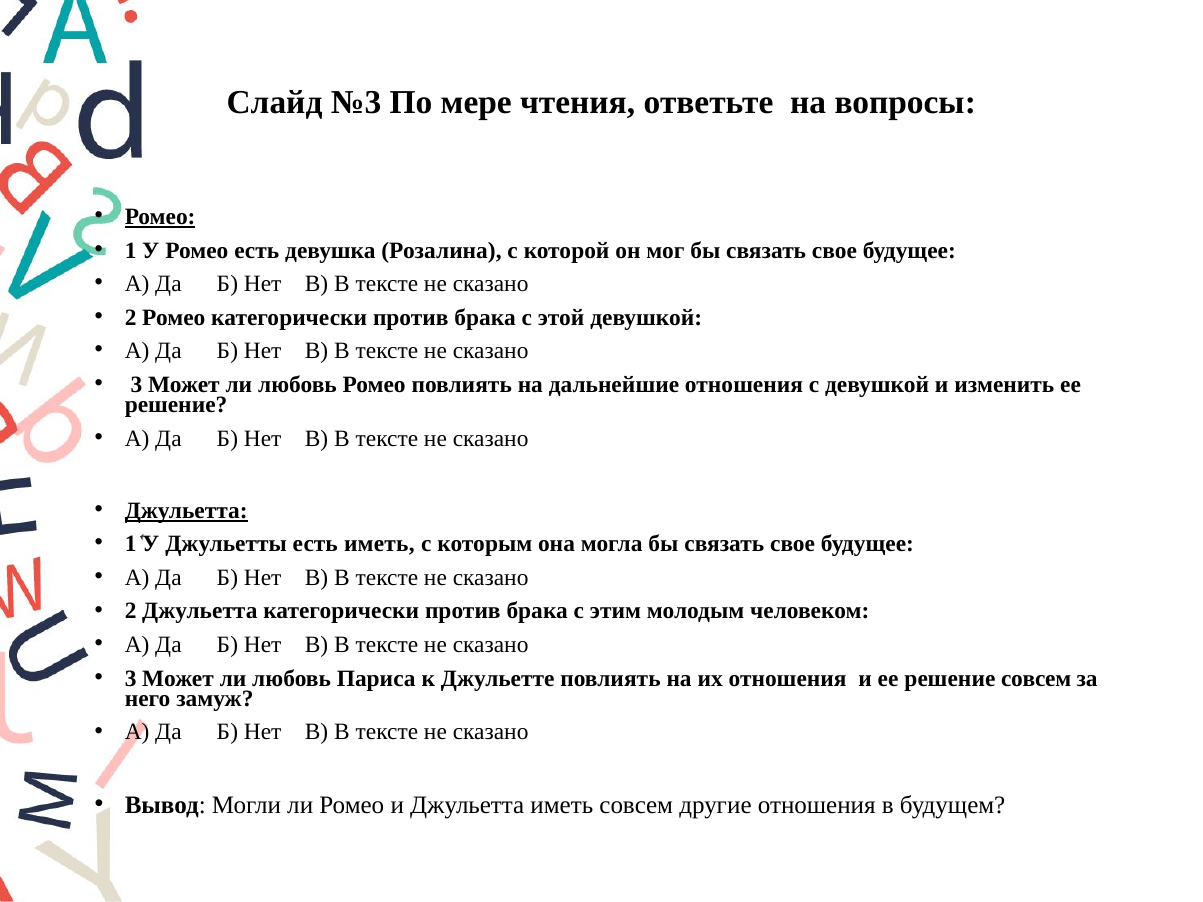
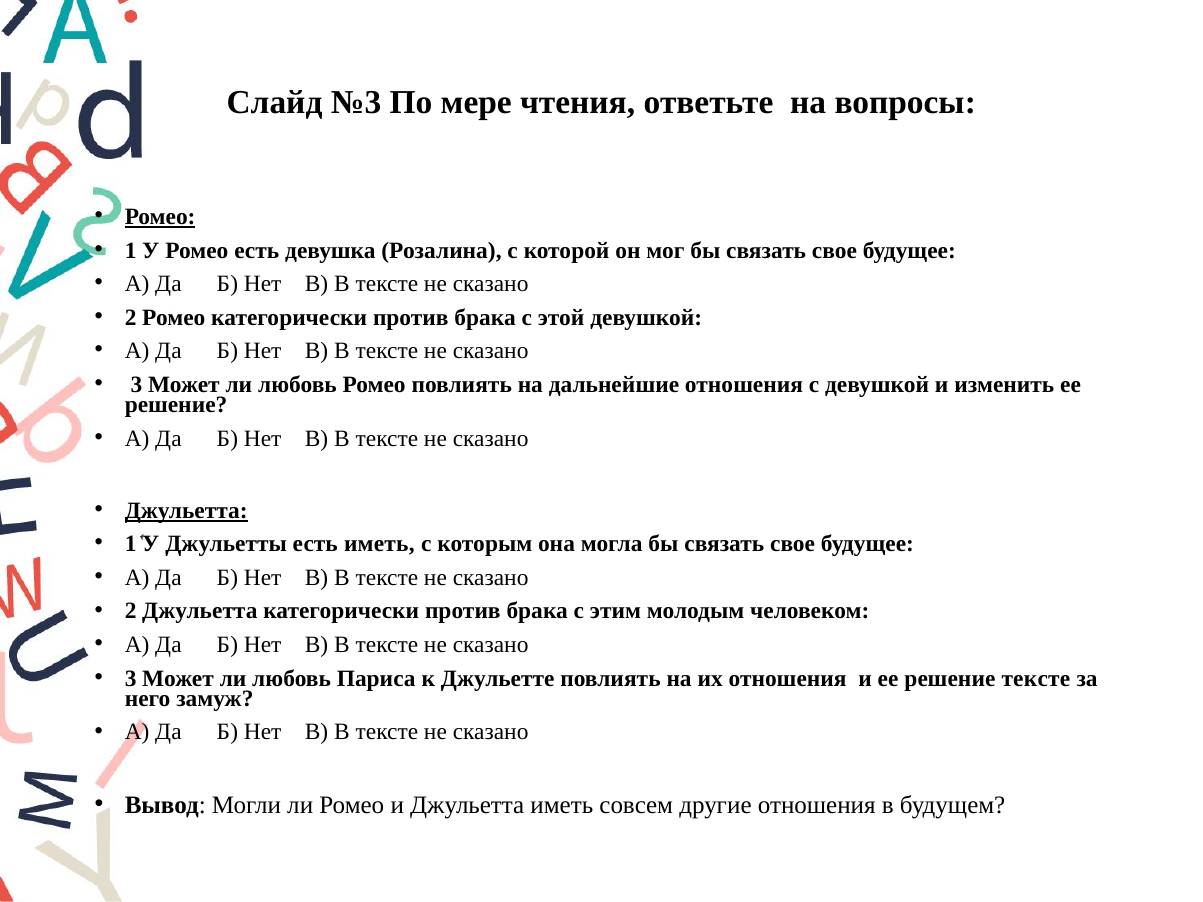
решение совсем: совсем -> тексте
